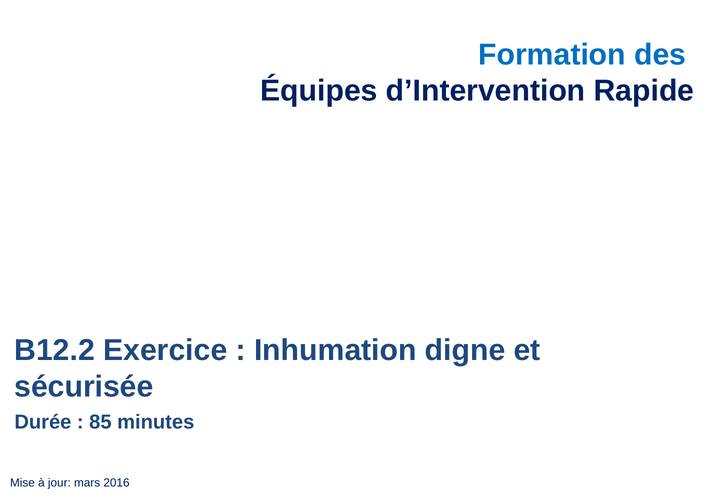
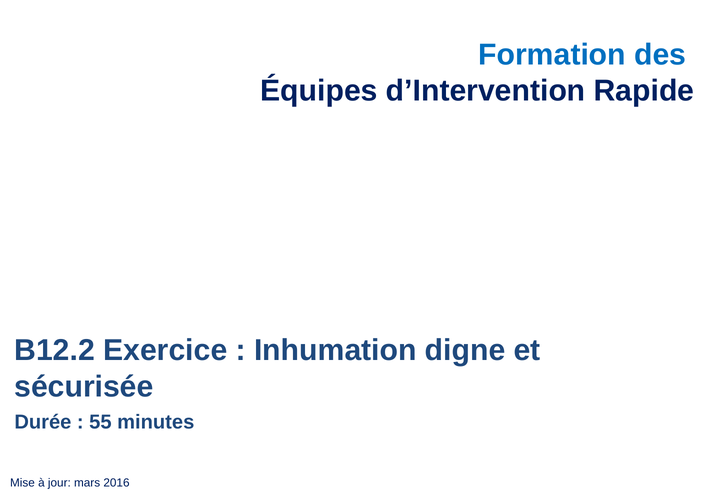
85: 85 -> 55
